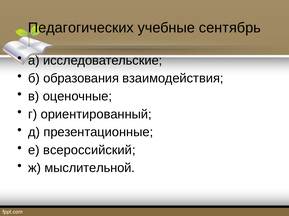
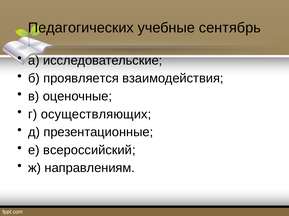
образования: образования -> проявляется
ориентированный: ориентированный -> осуществляющих
мыслительной: мыслительной -> направлениям
